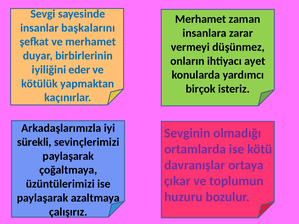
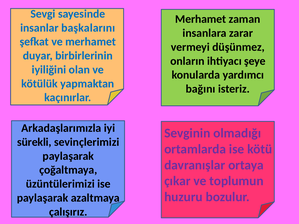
ayet: ayet -> şeye
eder: eder -> olan
birçok: birçok -> bağını
